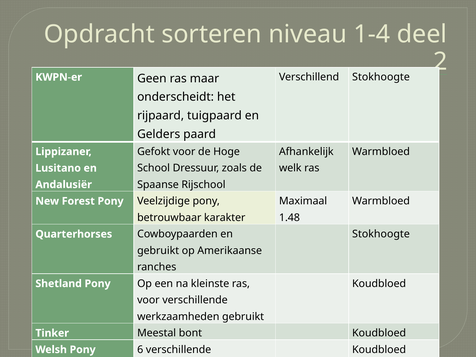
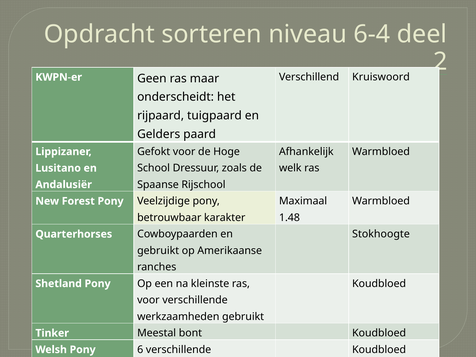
1-4: 1-4 -> 6-4
Verschillend Stokhoogte: Stokhoogte -> Kruiswoord
